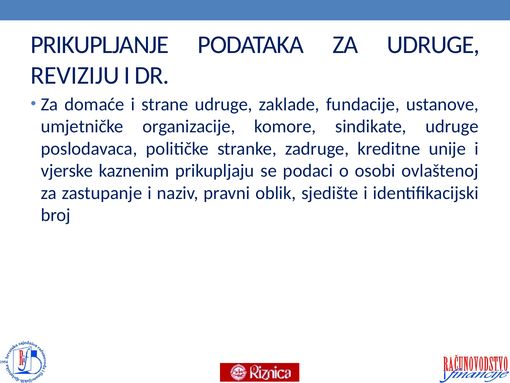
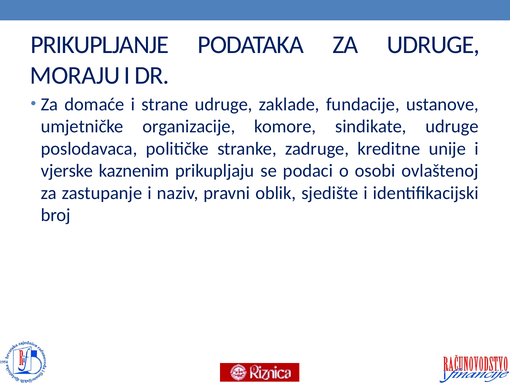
REVIZIJU: REVIZIJU -> MORAJU
